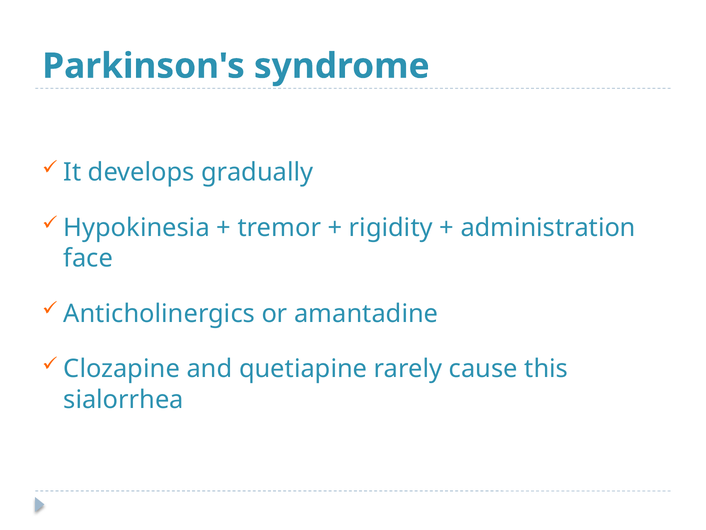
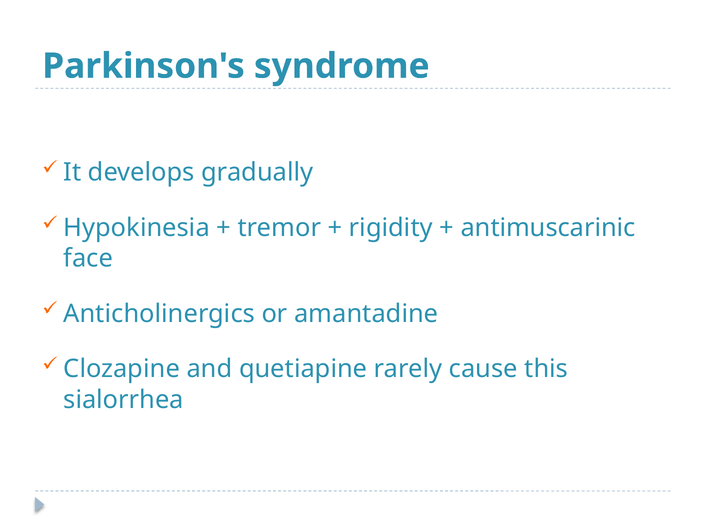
administration: administration -> antimuscarinic
